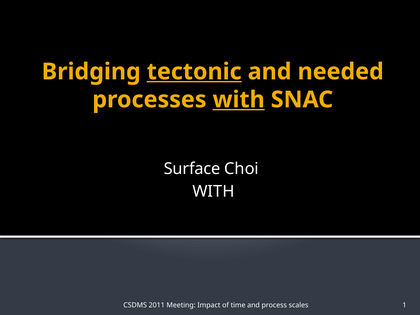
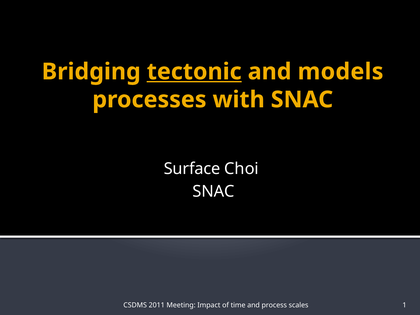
needed: needed -> models
with at (239, 100) underline: present -> none
WITH at (213, 192): WITH -> SNAC
